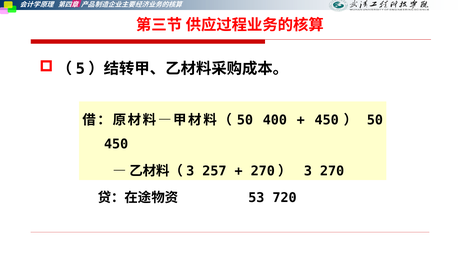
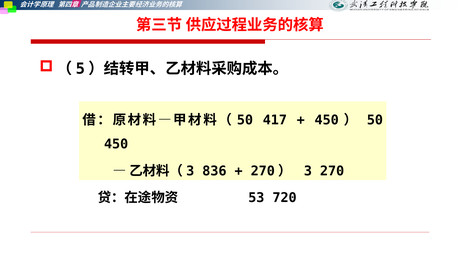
400: 400 -> 417
257: 257 -> 836
